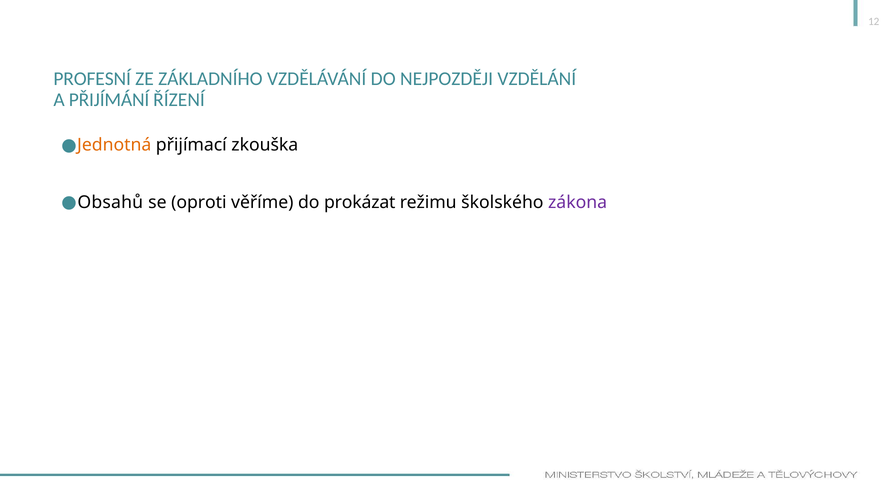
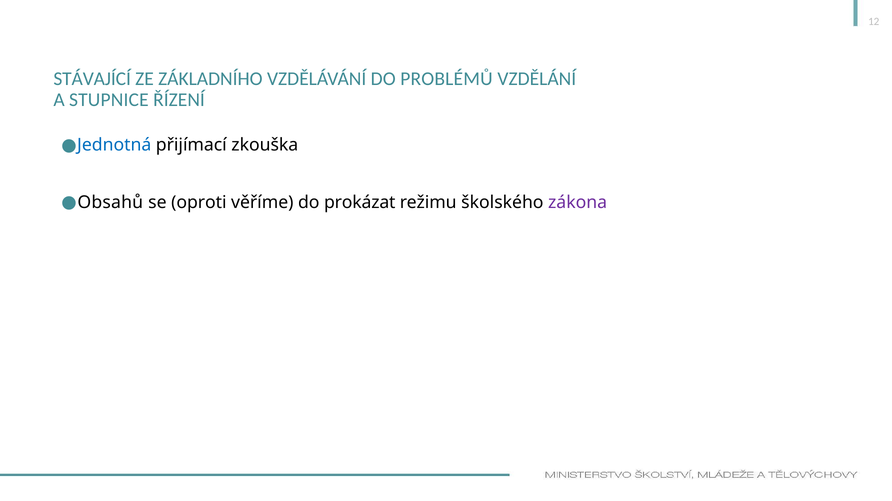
PROFESNÍ: PROFESNÍ -> STÁVAJÍCÍ
NEJPOZDĚJI: NEJPOZDĚJI -> PROBLÉMŮ
PŘIJÍMÁNÍ: PŘIJÍMÁNÍ -> STUPNICE
Jednotná colour: orange -> blue
